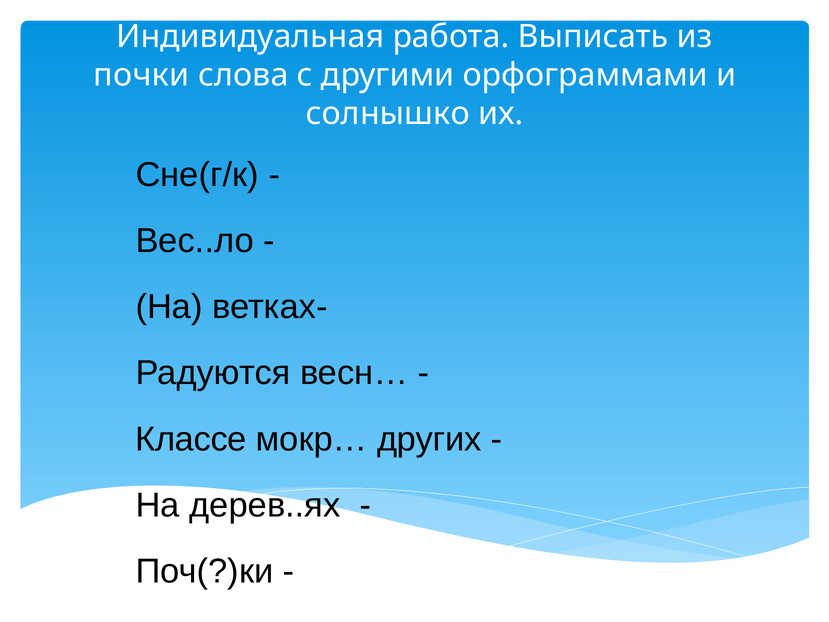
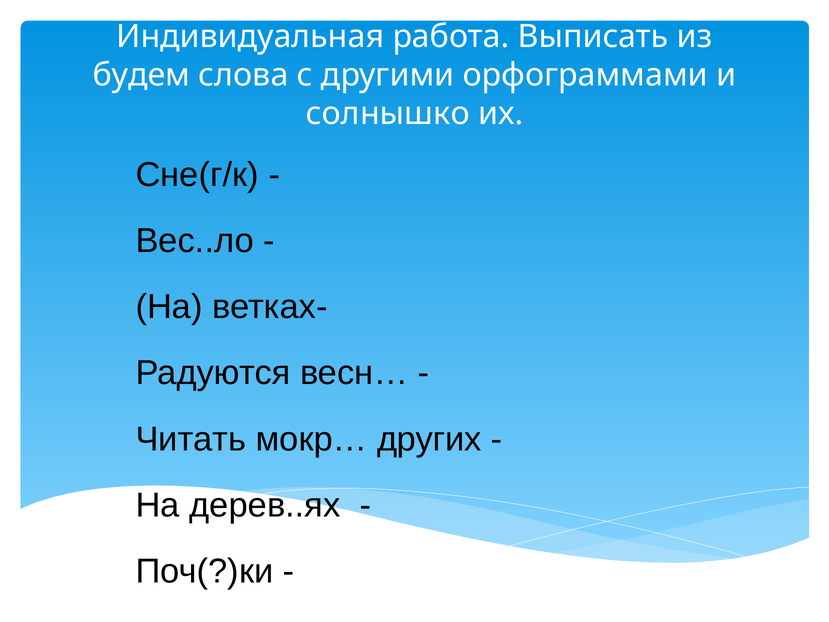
почки: почки -> будем
Классе: Классе -> Читать
